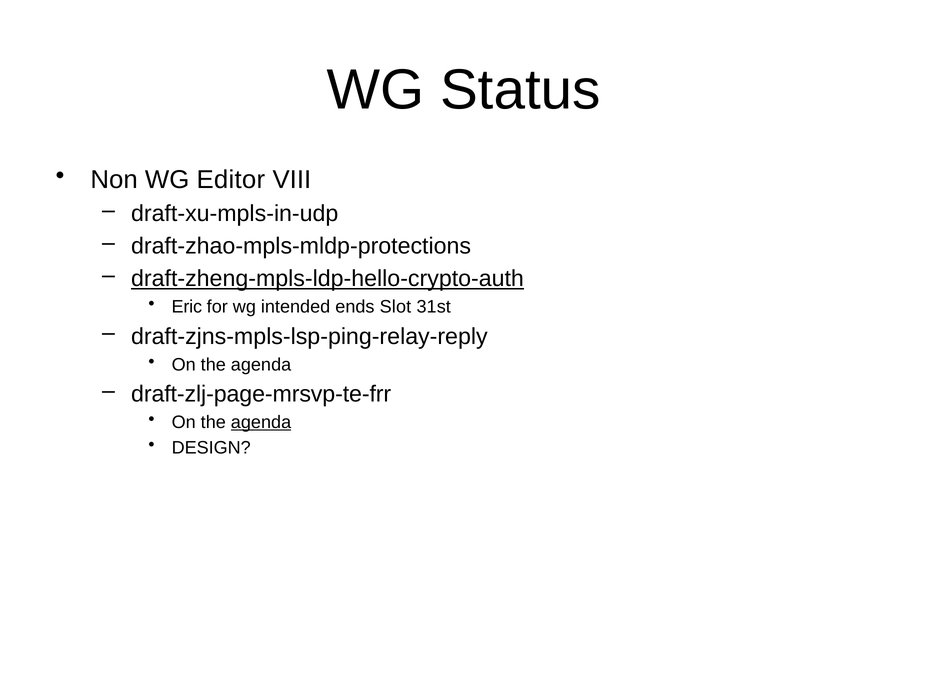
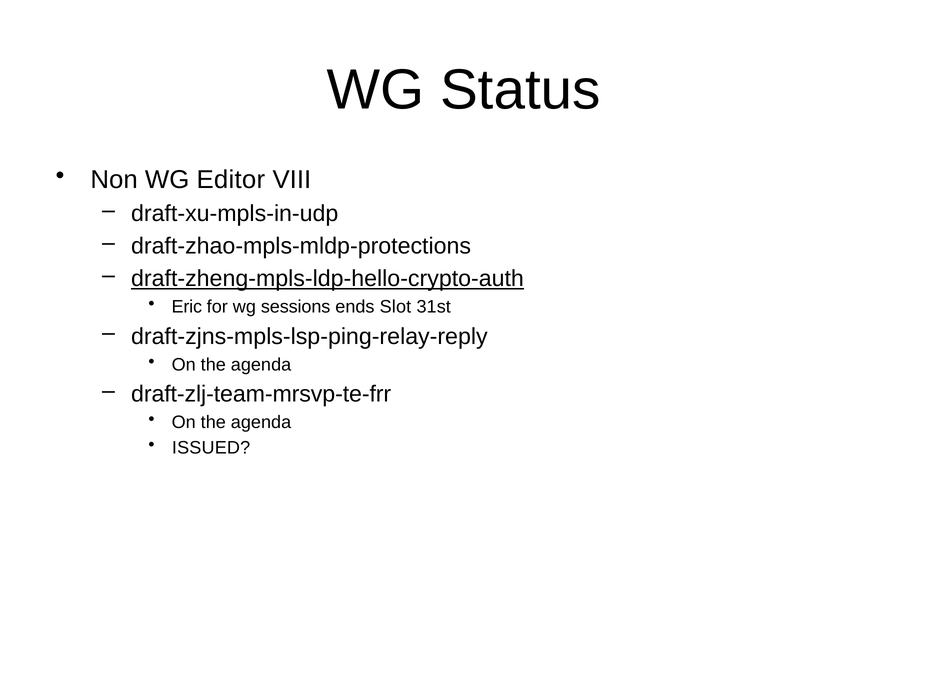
intended: intended -> sessions
draft-zlj-page-mrsvp-te-frr: draft-zlj-page-mrsvp-te-frr -> draft-zlj-team-mrsvp-te-frr
agenda at (261, 422) underline: present -> none
DESIGN: DESIGN -> ISSUED
